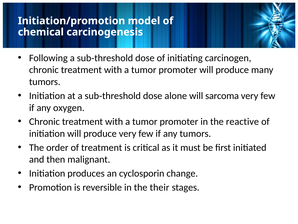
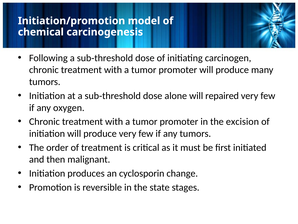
sarcoma: sarcoma -> repaired
reactive: reactive -> excision
their: their -> state
